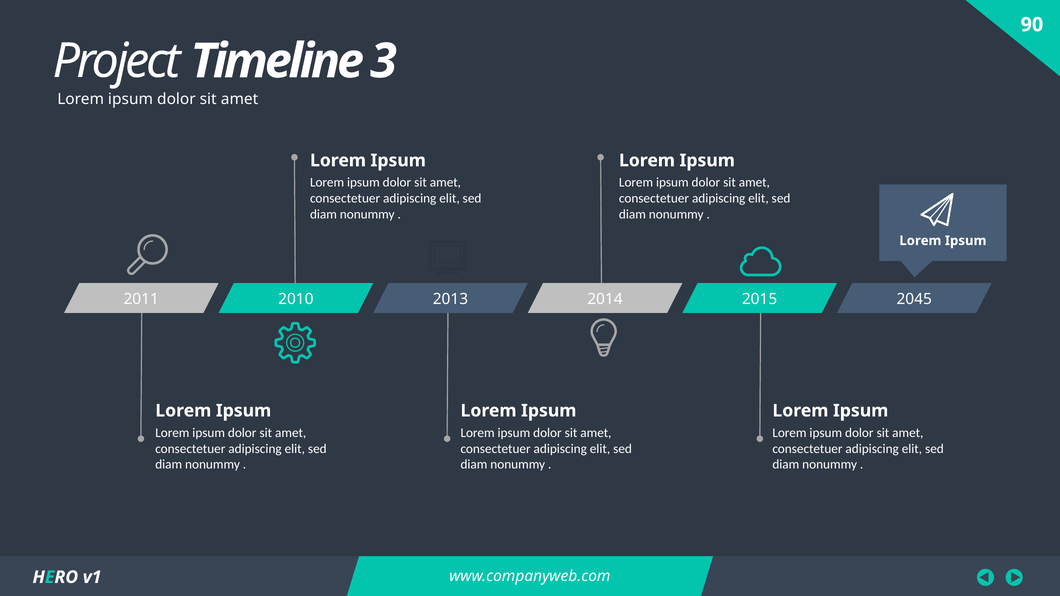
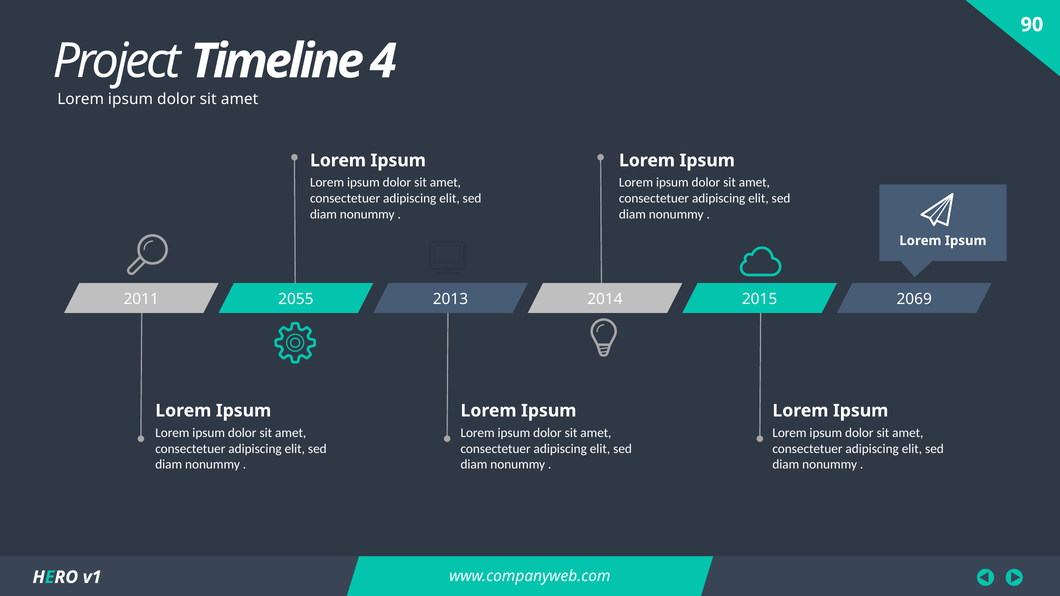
3: 3 -> 4
2010: 2010 -> 2055
2045: 2045 -> 2069
